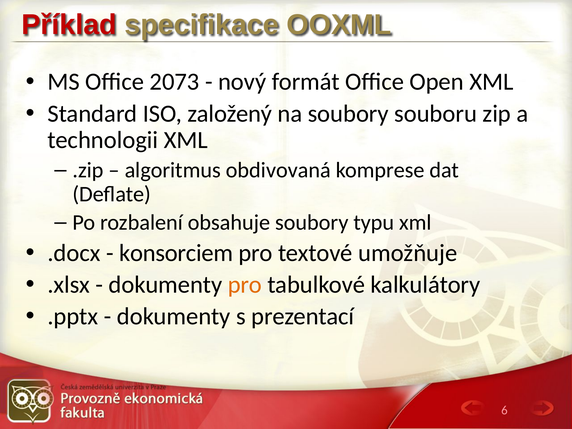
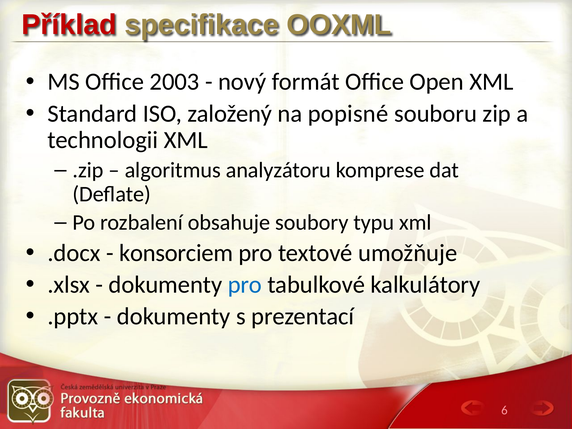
2073: 2073 -> 2003
na soubory: soubory -> popisné
obdivovaná: obdivovaná -> analyzátoru
pro at (245, 285) colour: orange -> blue
